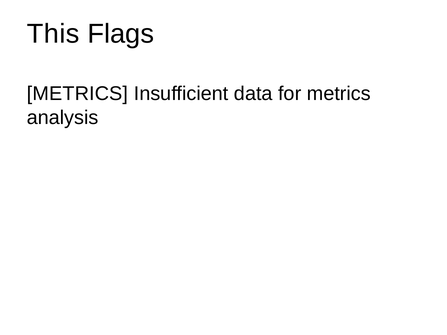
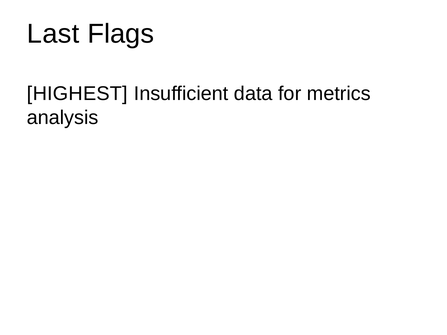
This: This -> Last
METRICS at (77, 94): METRICS -> HIGHEST
